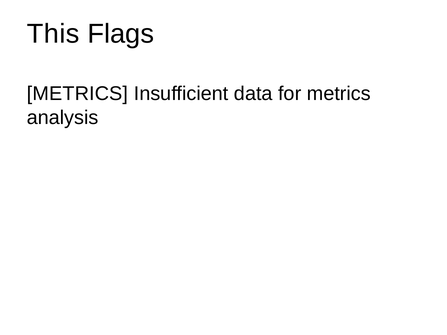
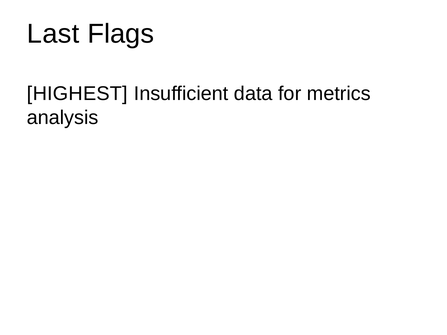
This: This -> Last
METRICS at (77, 94): METRICS -> HIGHEST
